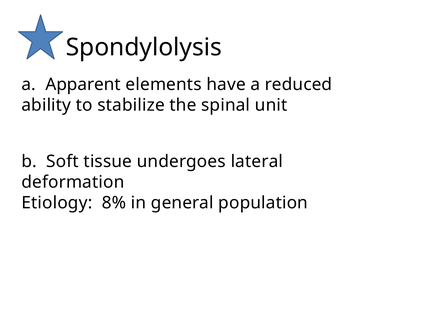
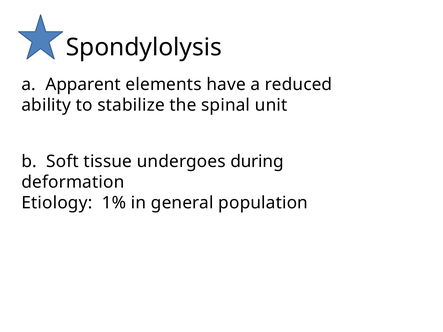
lateral: lateral -> during
8%: 8% -> 1%
